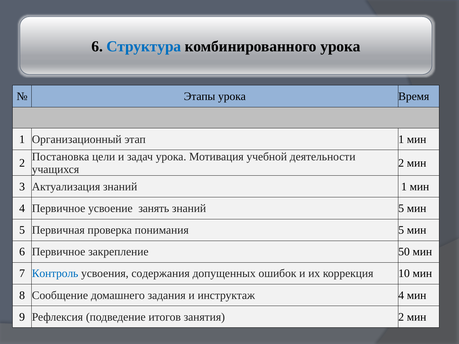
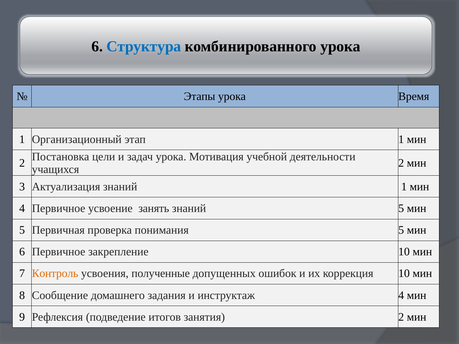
закрепление 50: 50 -> 10
Контроль colour: blue -> orange
содержания: содержания -> полученные
